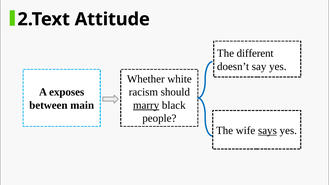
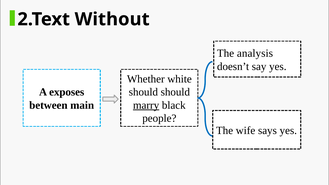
Attitude: Attitude -> Without
different: different -> analysis
racism at (143, 92): racism -> should
says underline: present -> none
